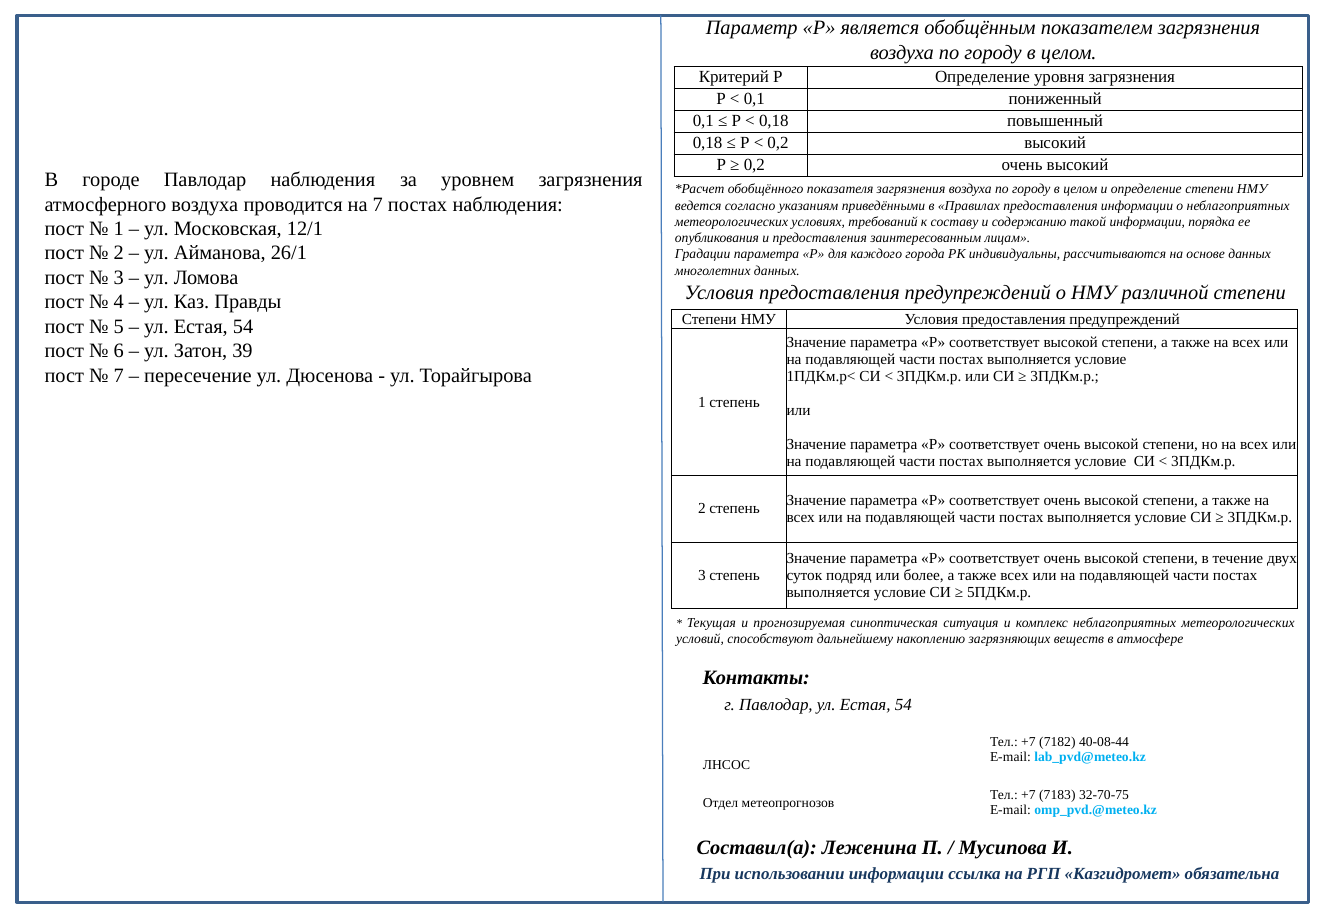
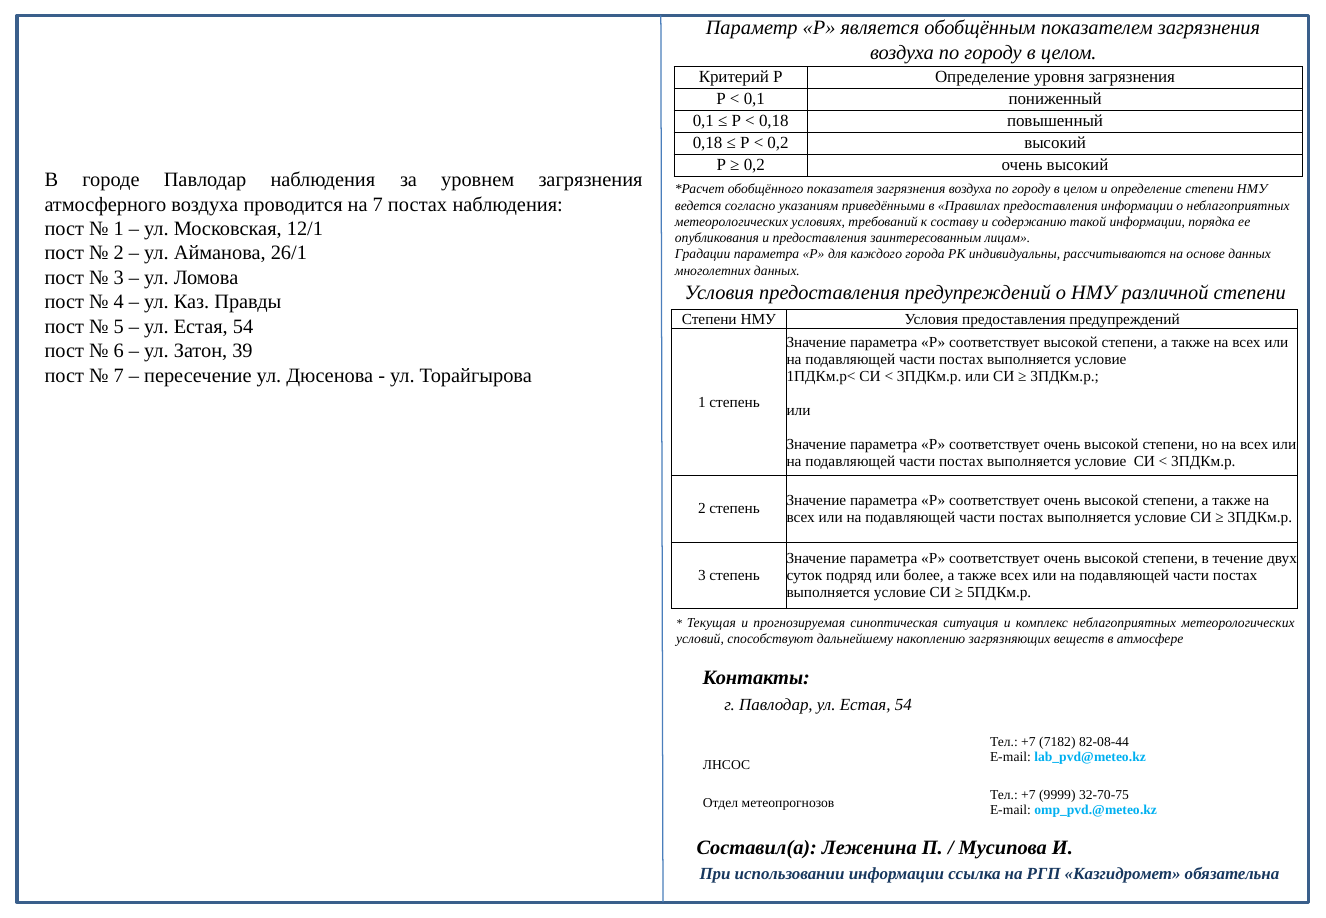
40-08-44: 40-08-44 -> 82-08-44
7183: 7183 -> 9999
